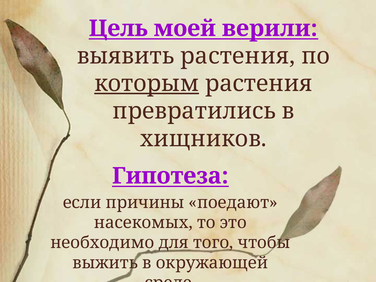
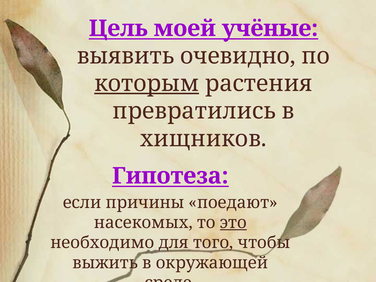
верили: верили -> учёные
выявить растения: растения -> очевидно
это underline: none -> present
